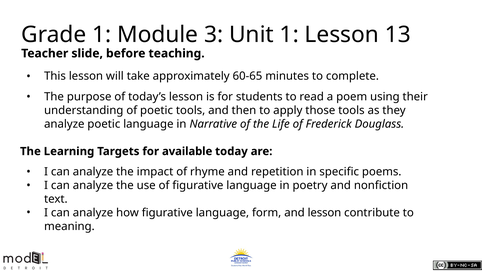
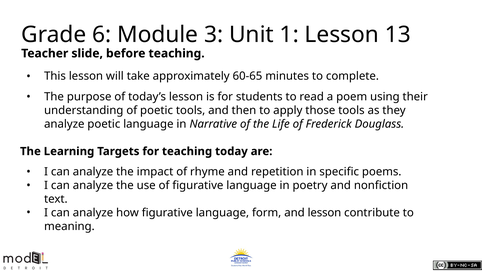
Grade 1: 1 -> 6
for available: available -> teaching
